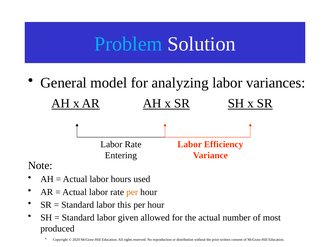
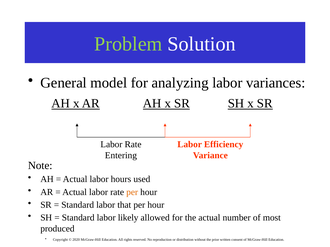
Problem colour: light blue -> light green
this: this -> that
given: given -> likely
